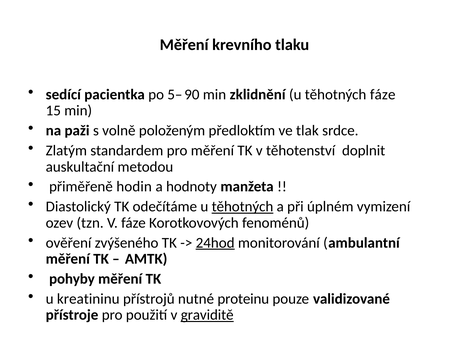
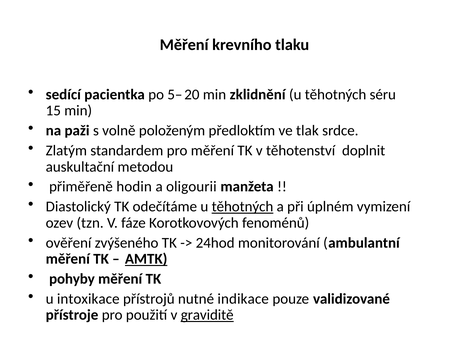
90: 90 -> 20
těhotných fáze: fáze -> séru
hodnoty: hodnoty -> oligourii
24hod underline: present -> none
AMTK underline: none -> present
kreatininu: kreatininu -> intoxikace
proteinu: proteinu -> indikace
